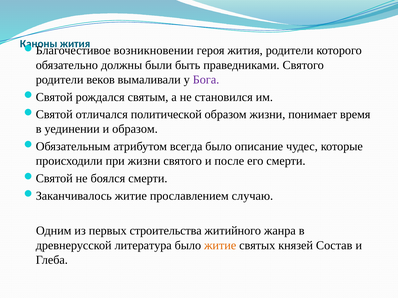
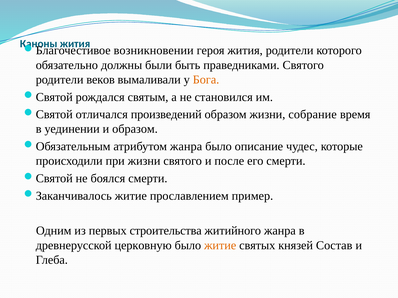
Бога colour: purple -> orange
политической: политической -> произведений
понимает: понимает -> собрание
атрибутом всегда: всегда -> жанра
случаю: случаю -> пример
литература: литература -> церковную
